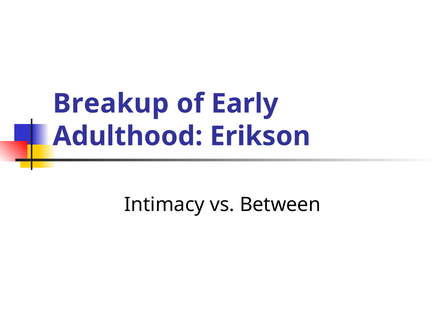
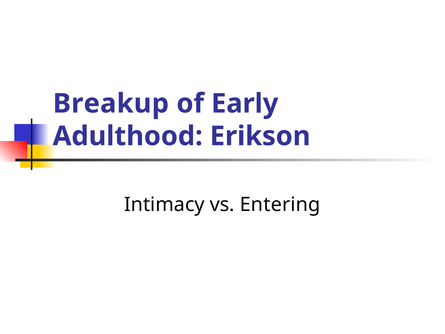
Between: Between -> Entering
